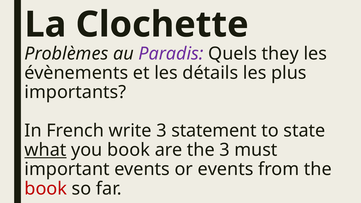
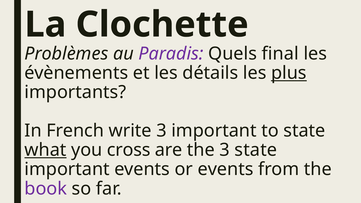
they: they -> final
plus underline: none -> present
3 statement: statement -> important
you book: book -> cross
3 must: must -> state
book at (46, 189) colour: red -> purple
